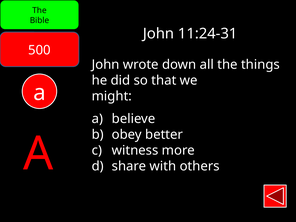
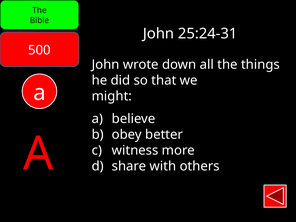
11:24-31: 11:24-31 -> 25:24-31
